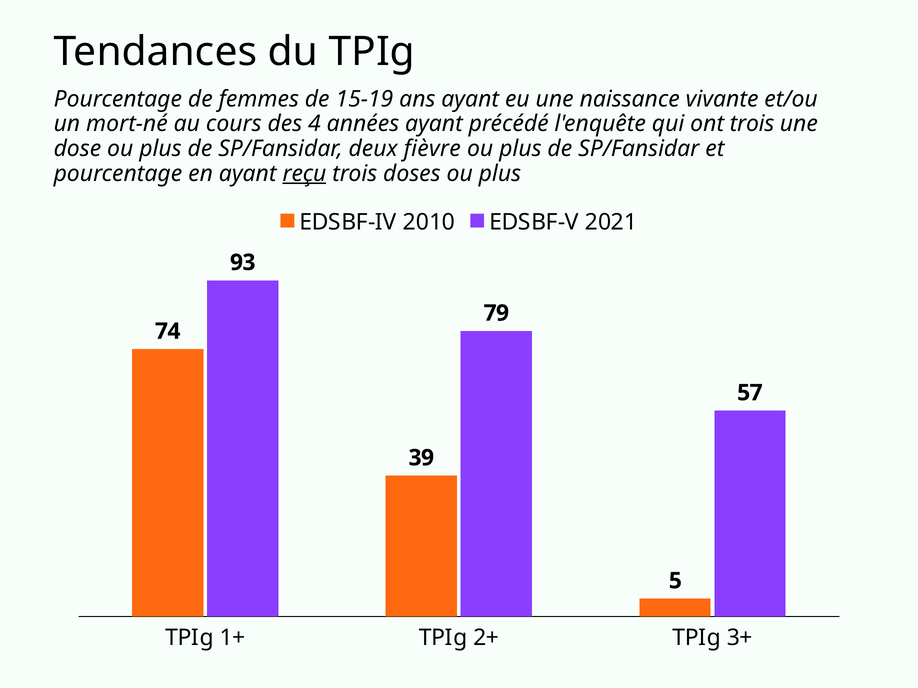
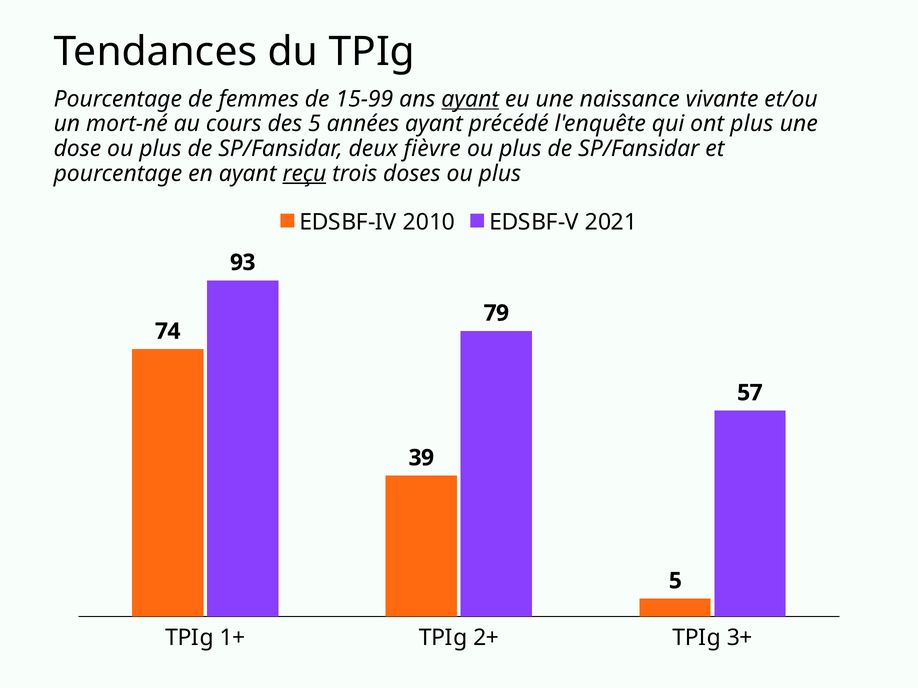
15-19: 15-19 -> 15-99
ayant at (470, 99) underline: none -> present
des 4: 4 -> 5
ont trois: trois -> plus
